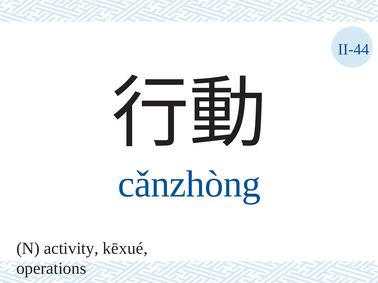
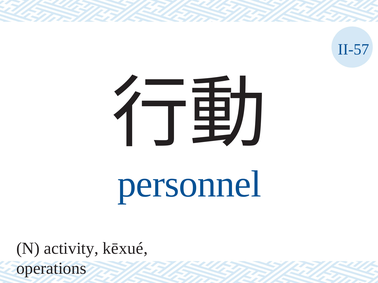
II-44: II-44 -> II-57
cǎnzhòng: cǎnzhòng -> personnel
